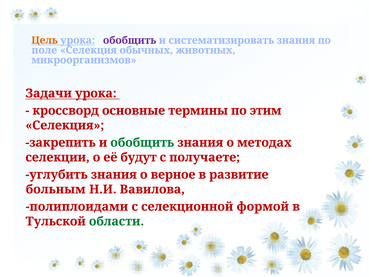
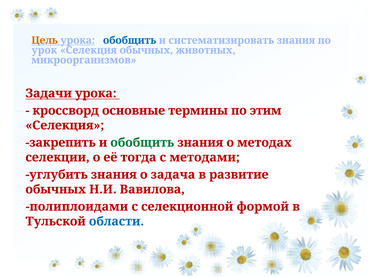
обобщить at (130, 40) colour: purple -> blue
поле: поле -> урок
будут: будут -> тогда
получаете: получаете -> методами
верное: верное -> задача
больным at (56, 189): больным -> обычных
области colour: green -> blue
